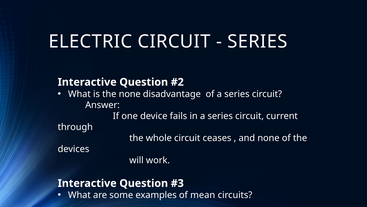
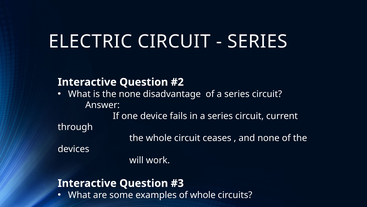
of mean: mean -> whole
